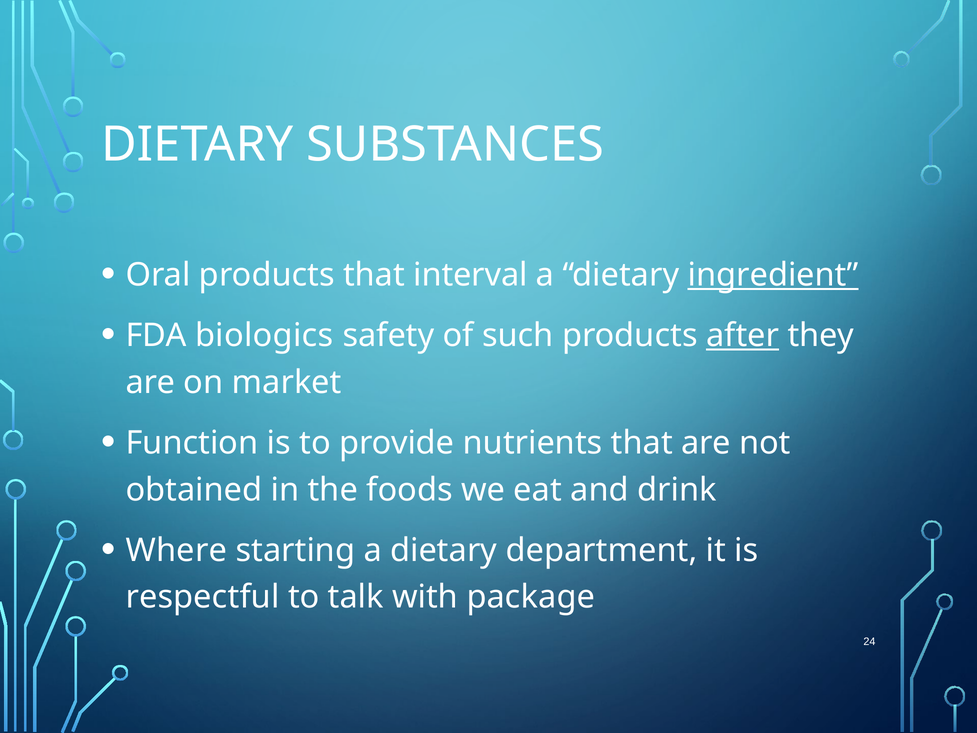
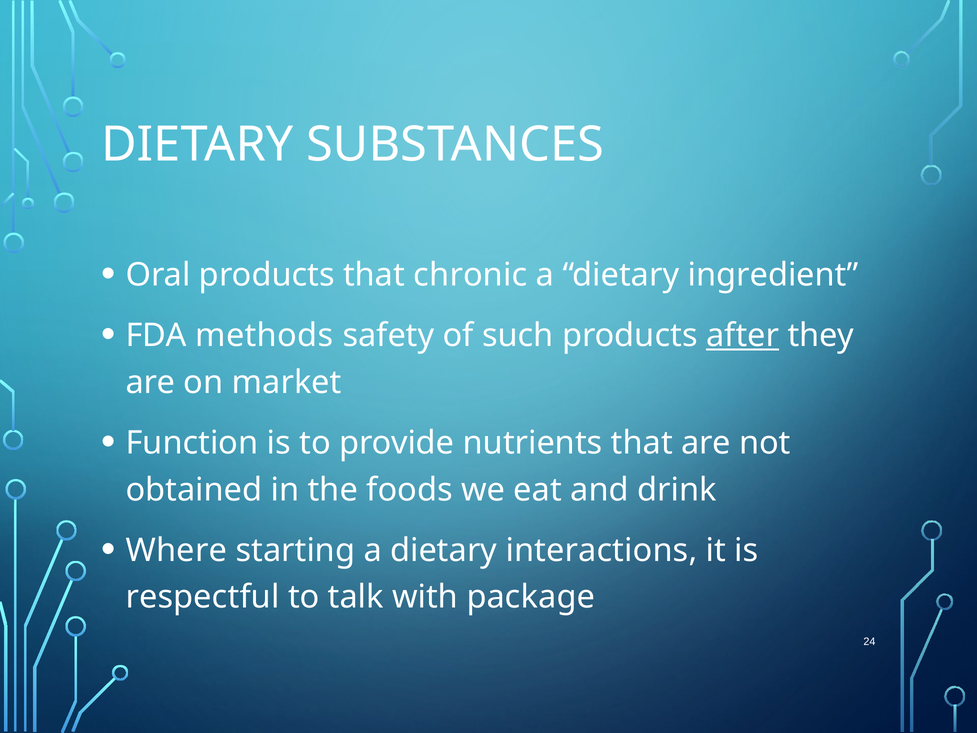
interval: interval -> chronic
ingredient underline: present -> none
biologics: biologics -> methods
department: department -> interactions
